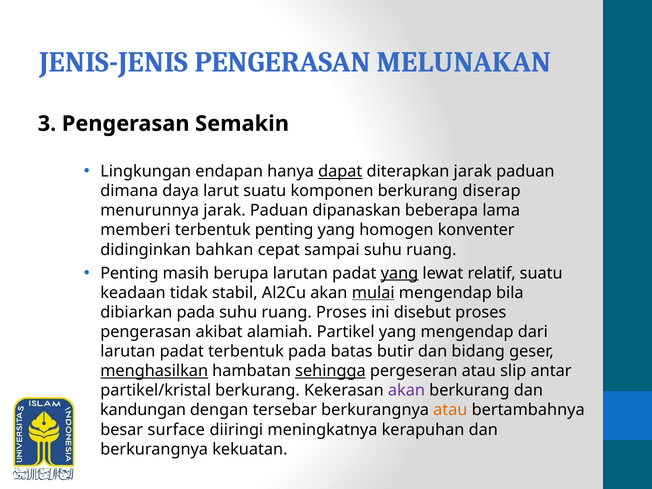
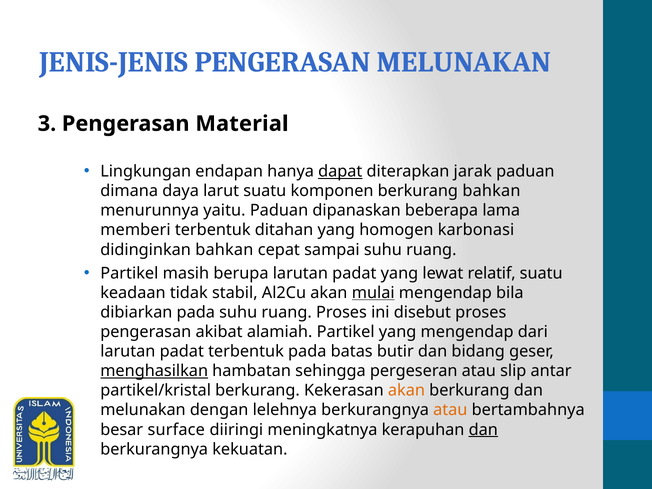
Semakin: Semakin -> Material
berkurang diserap: diserap -> bahkan
menurunnya jarak: jarak -> yaitu
terbentuk penting: penting -> ditahan
konventer: konventer -> karbonasi
Penting at (129, 273): Penting -> Partikel
yang at (399, 273) underline: present -> none
sehingga underline: present -> none
akan at (406, 391) colour: purple -> orange
kandungan at (143, 410): kandungan -> melunakan
tersebar: tersebar -> lelehnya
dan at (483, 430) underline: none -> present
